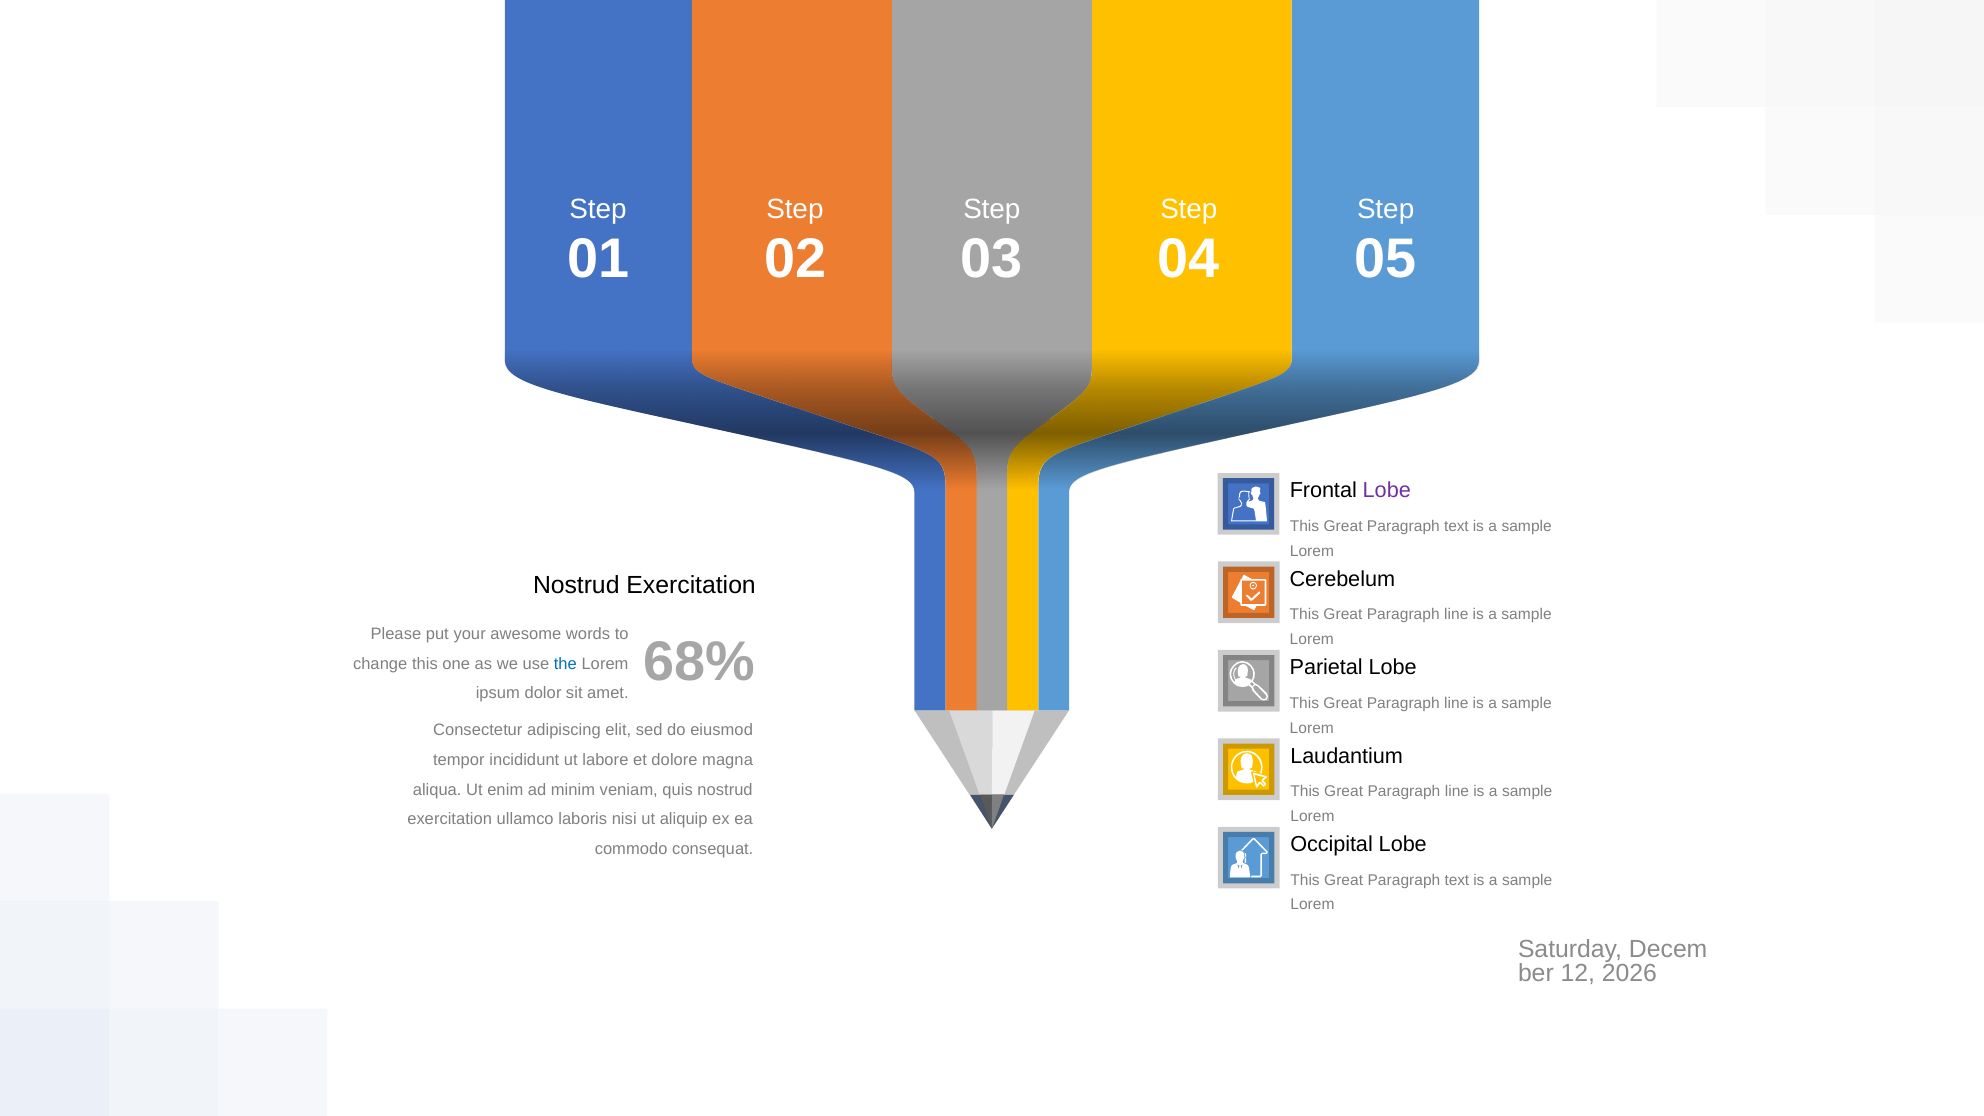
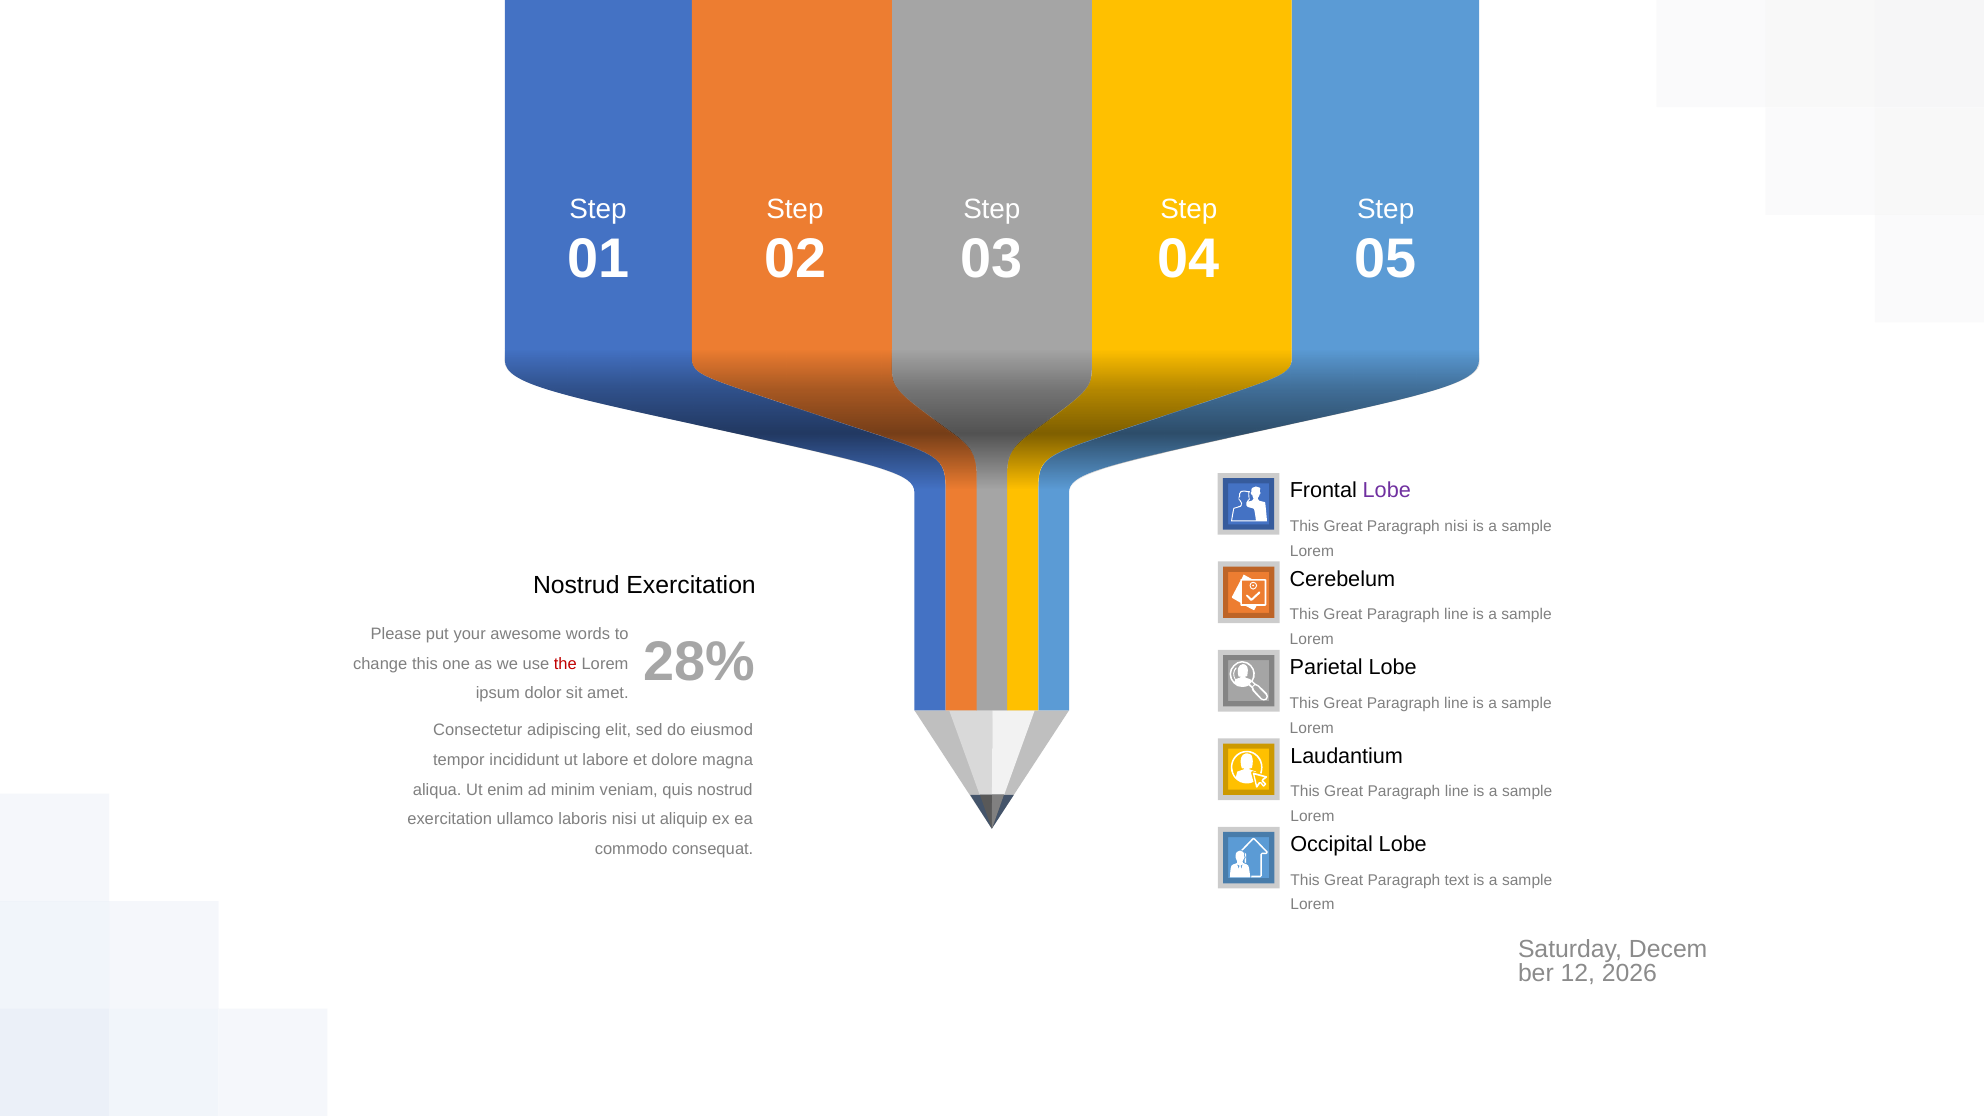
text at (1456, 526): text -> nisi
68%: 68% -> 28%
the colour: blue -> red
